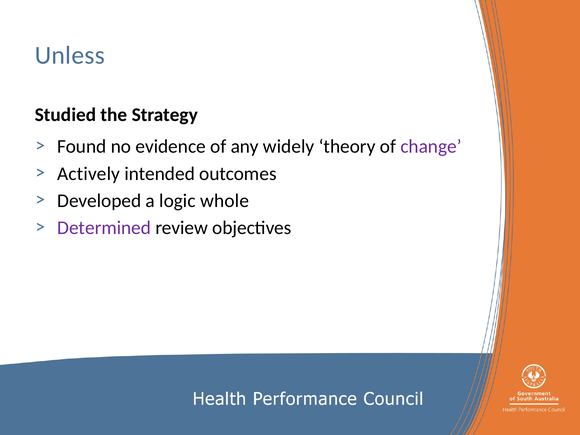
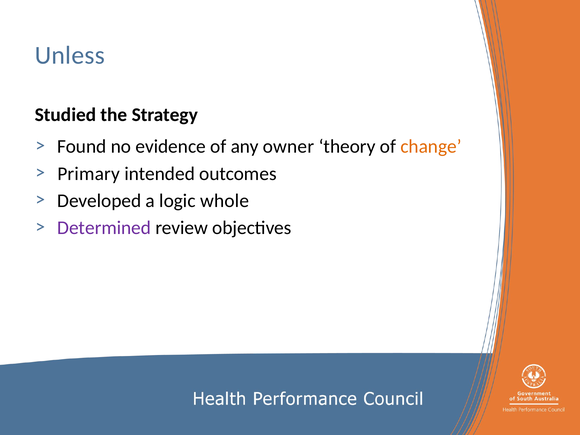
widely: widely -> owner
change colour: purple -> orange
Actively: Actively -> Primary
